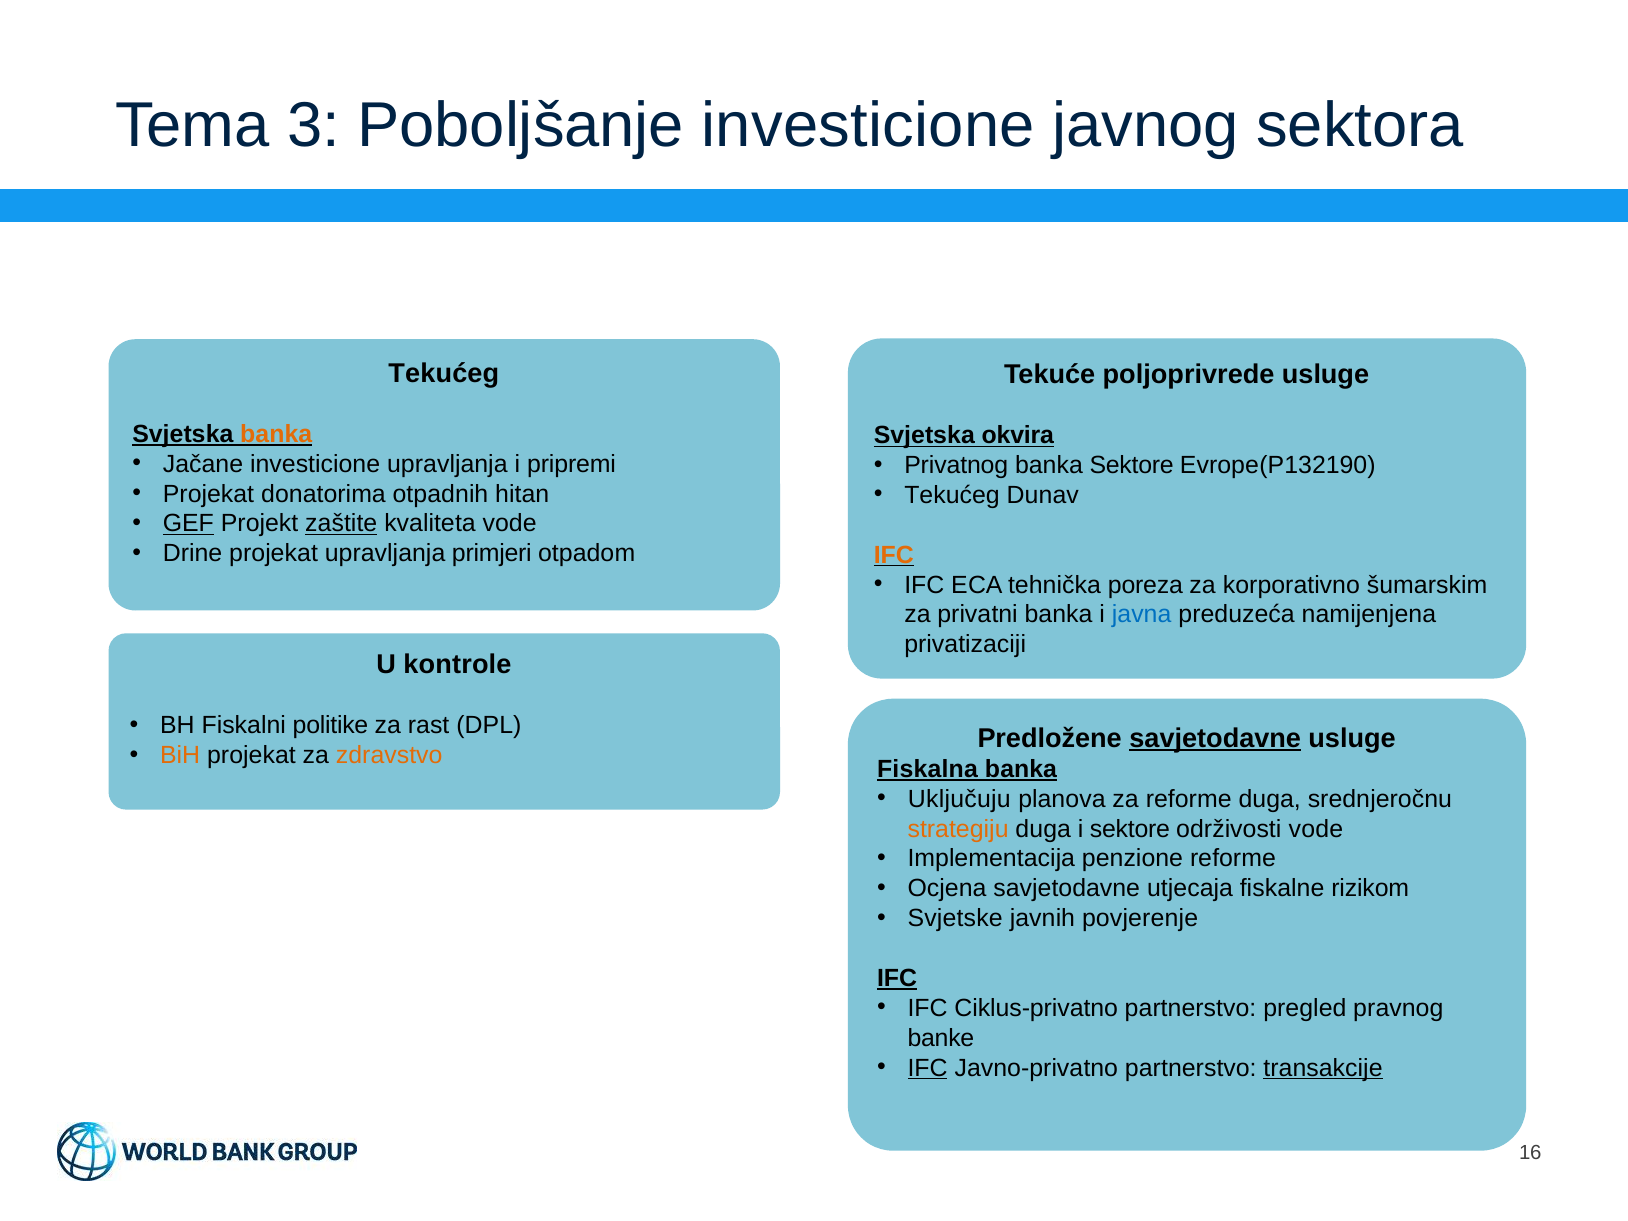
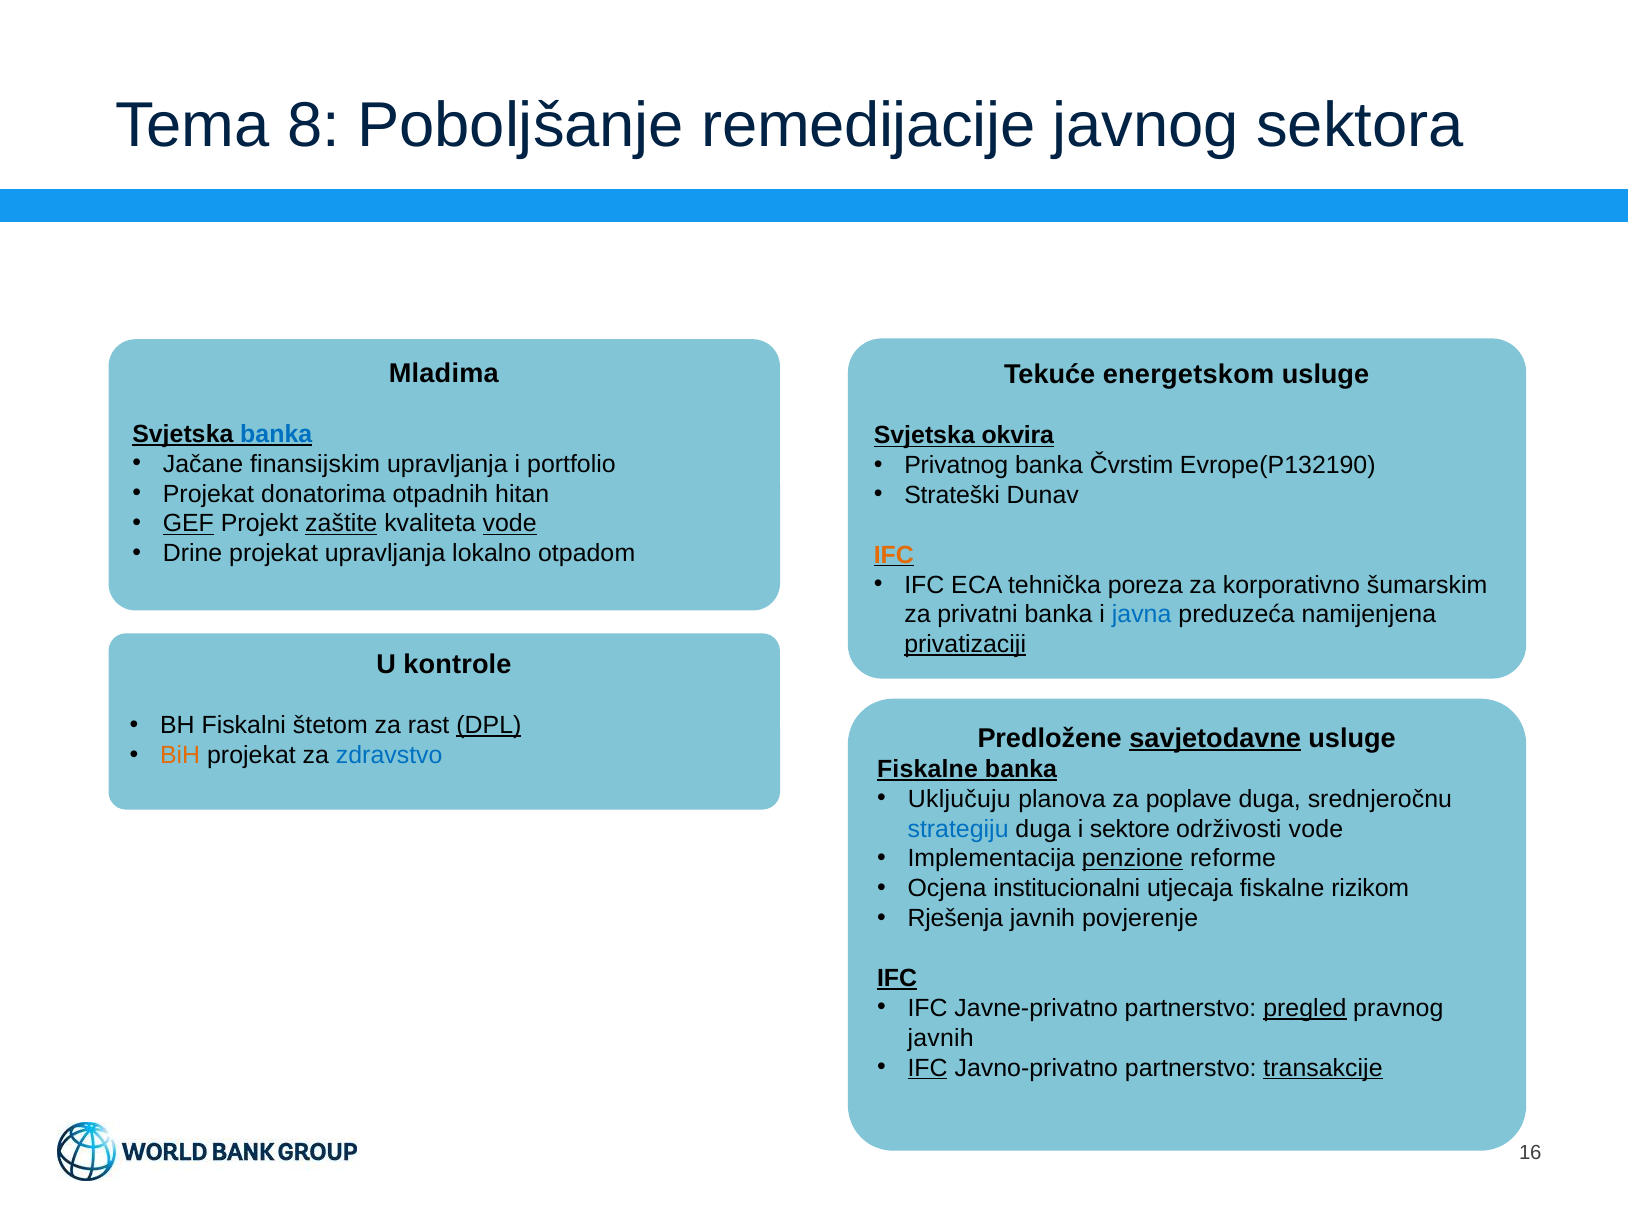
3: 3 -> 8
Poboljšanje investicione: investicione -> remedijacije
Tekućeg at (444, 373): Tekućeg -> Mladima
poljoprivrede: poljoprivrede -> energetskom
banka at (276, 434) colour: orange -> blue
Jačane investicione: investicione -> finansijskim
pripremi: pripremi -> portfolio
banka Sektore: Sektore -> Čvrstim
Tekućeg at (952, 495): Tekućeg -> Strateški
vode at (510, 524) underline: none -> present
primjeri: primjeri -> lokalno
privatizaciji underline: none -> present
politike: politike -> štetom
DPL underline: none -> present
zdravstvo colour: orange -> blue
Fiskalna at (927, 769): Fiskalna -> Fiskalne
za reforme: reforme -> poplave
strategiju colour: orange -> blue
penzione underline: none -> present
Ocjena savjetodavne: savjetodavne -> institucionalni
Svjetske: Svjetske -> Rješenja
Ciklus-privatno: Ciklus-privatno -> Javne-privatno
pregled underline: none -> present
banke at (941, 1038): banke -> javnih
